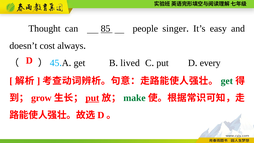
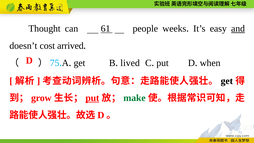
85: 85 -> 61
singer: singer -> weeks
and underline: none -> present
always: always -> arrived
45: 45 -> 75
every: every -> when
get at (227, 81) colour: green -> black
